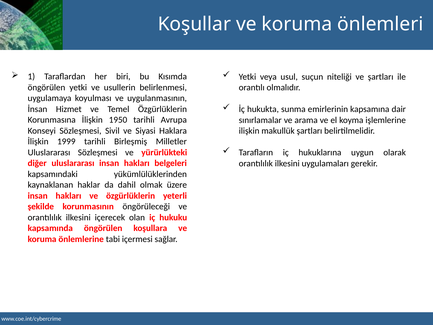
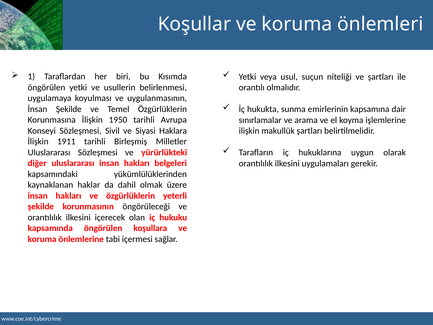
İnsan Hizmet: Hizmet -> Şekilde
1999: 1999 -> 1911
